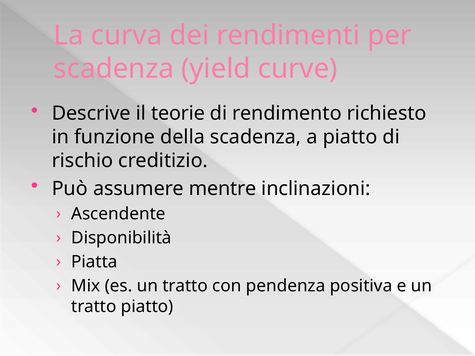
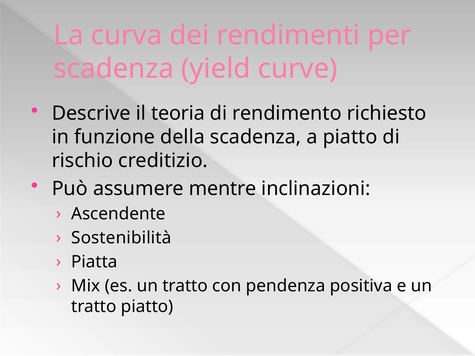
teorie: teorie -> teoria
Disponibilità: Disponibilità -> Sostenibilità
